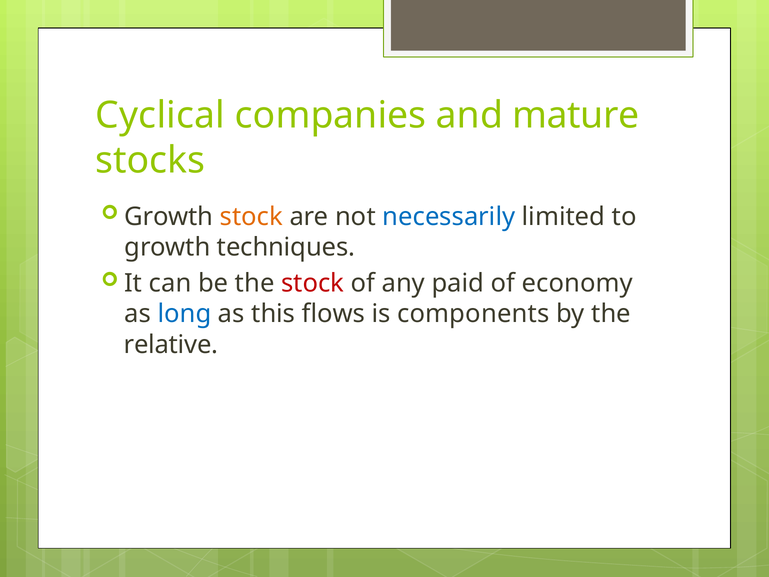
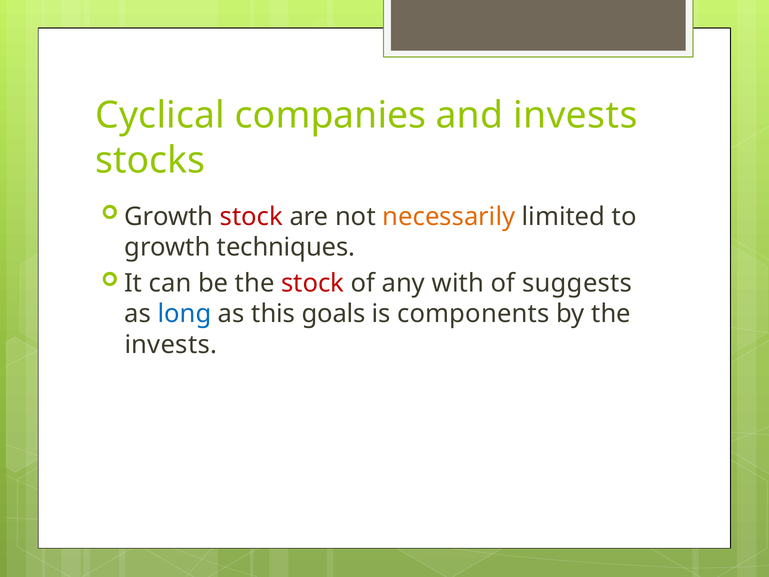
and mature: mature -> invests
stock at (251, 216) colour: orange -> red
necessarily colour: blue -> orange
paid: paid -> with
economy: economy -> suggests
flows: flows -> goals
relative at (171, 345): relative -> invests
